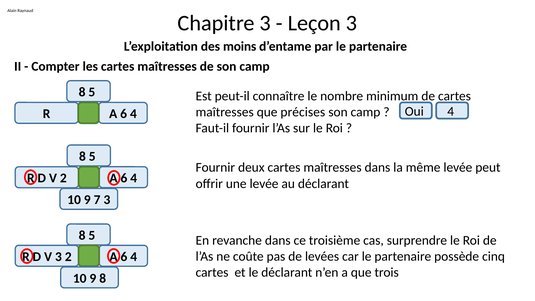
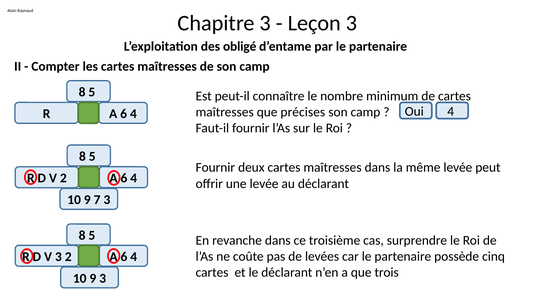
moins: moins -> obligé
9 8: 8 -> 3
